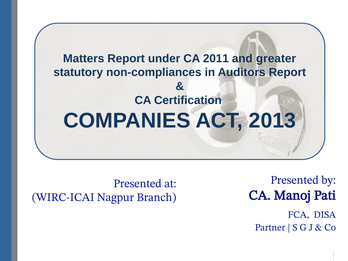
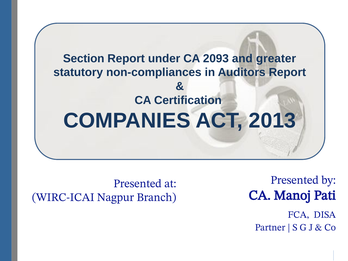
Matters: Matters -> Section
2011: 2011 -> 2093
